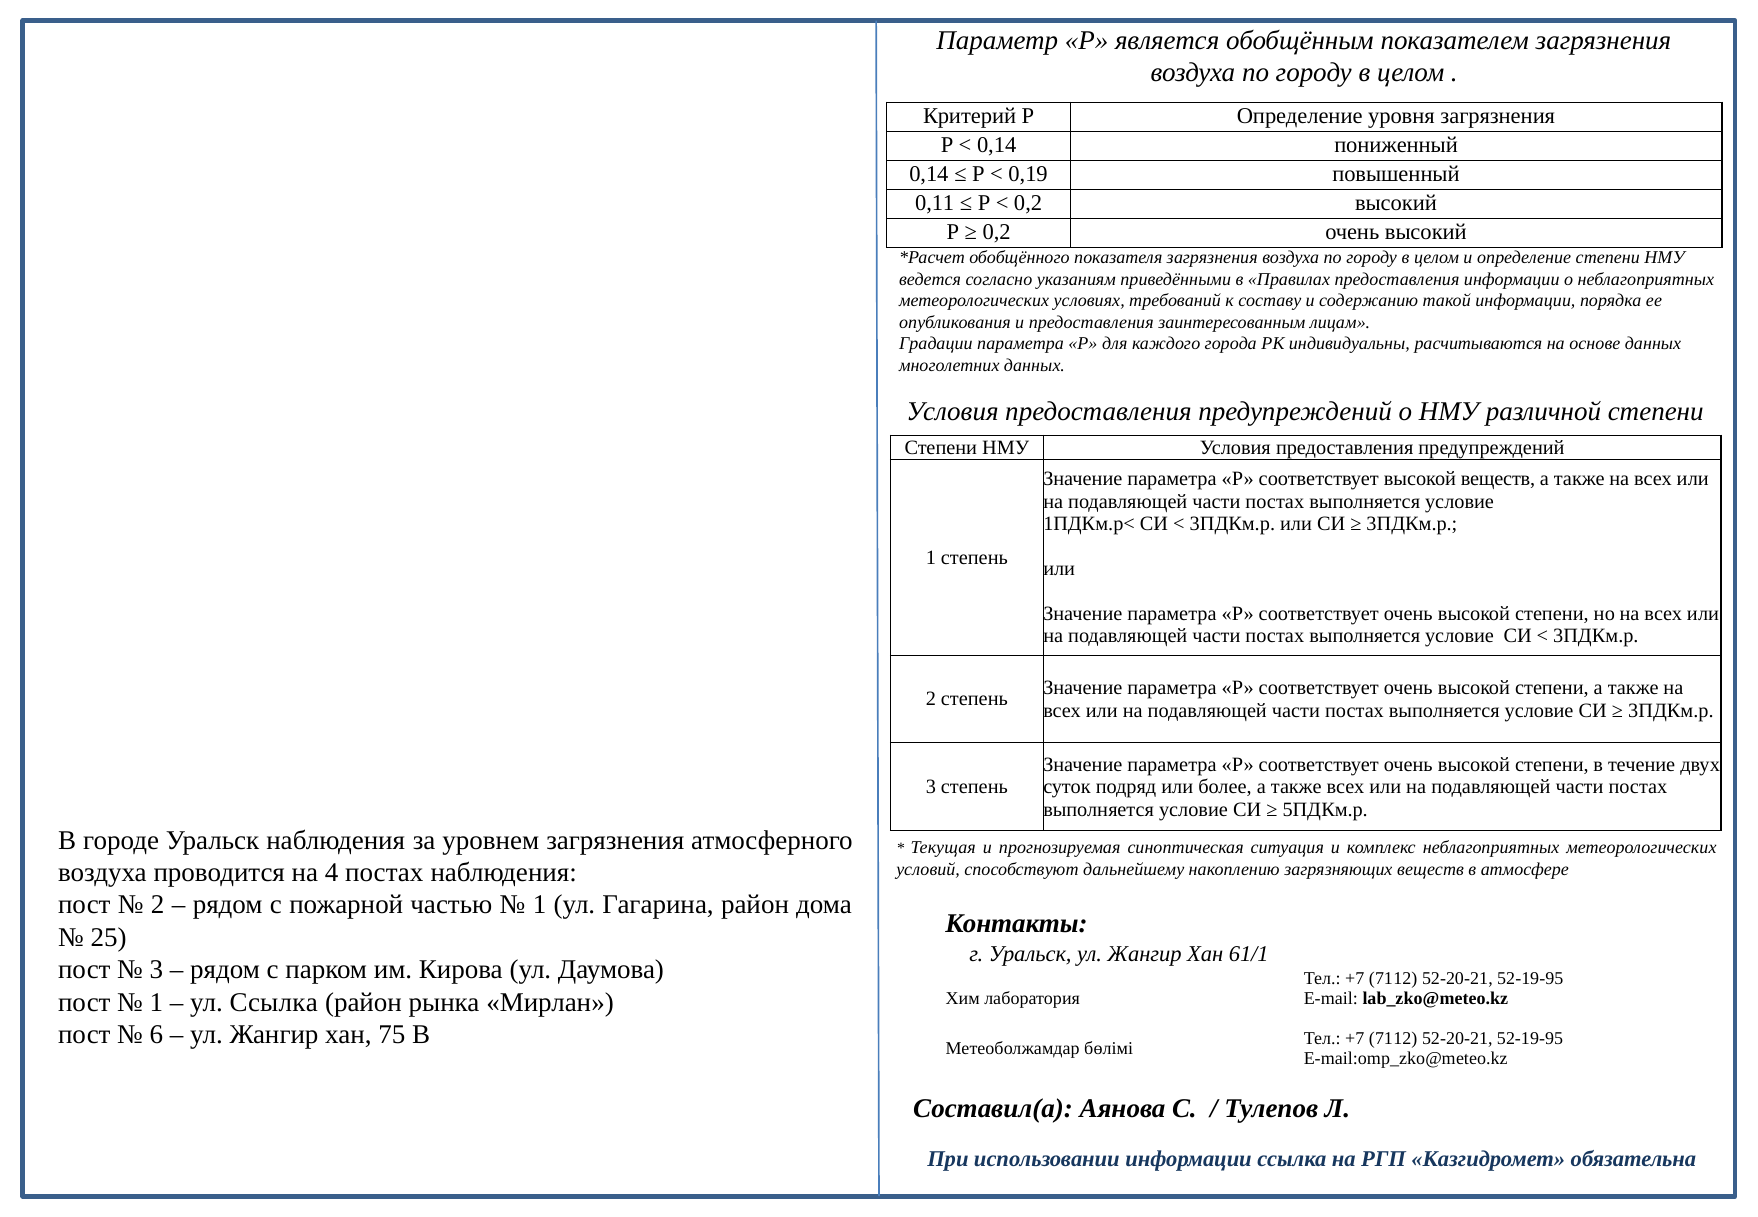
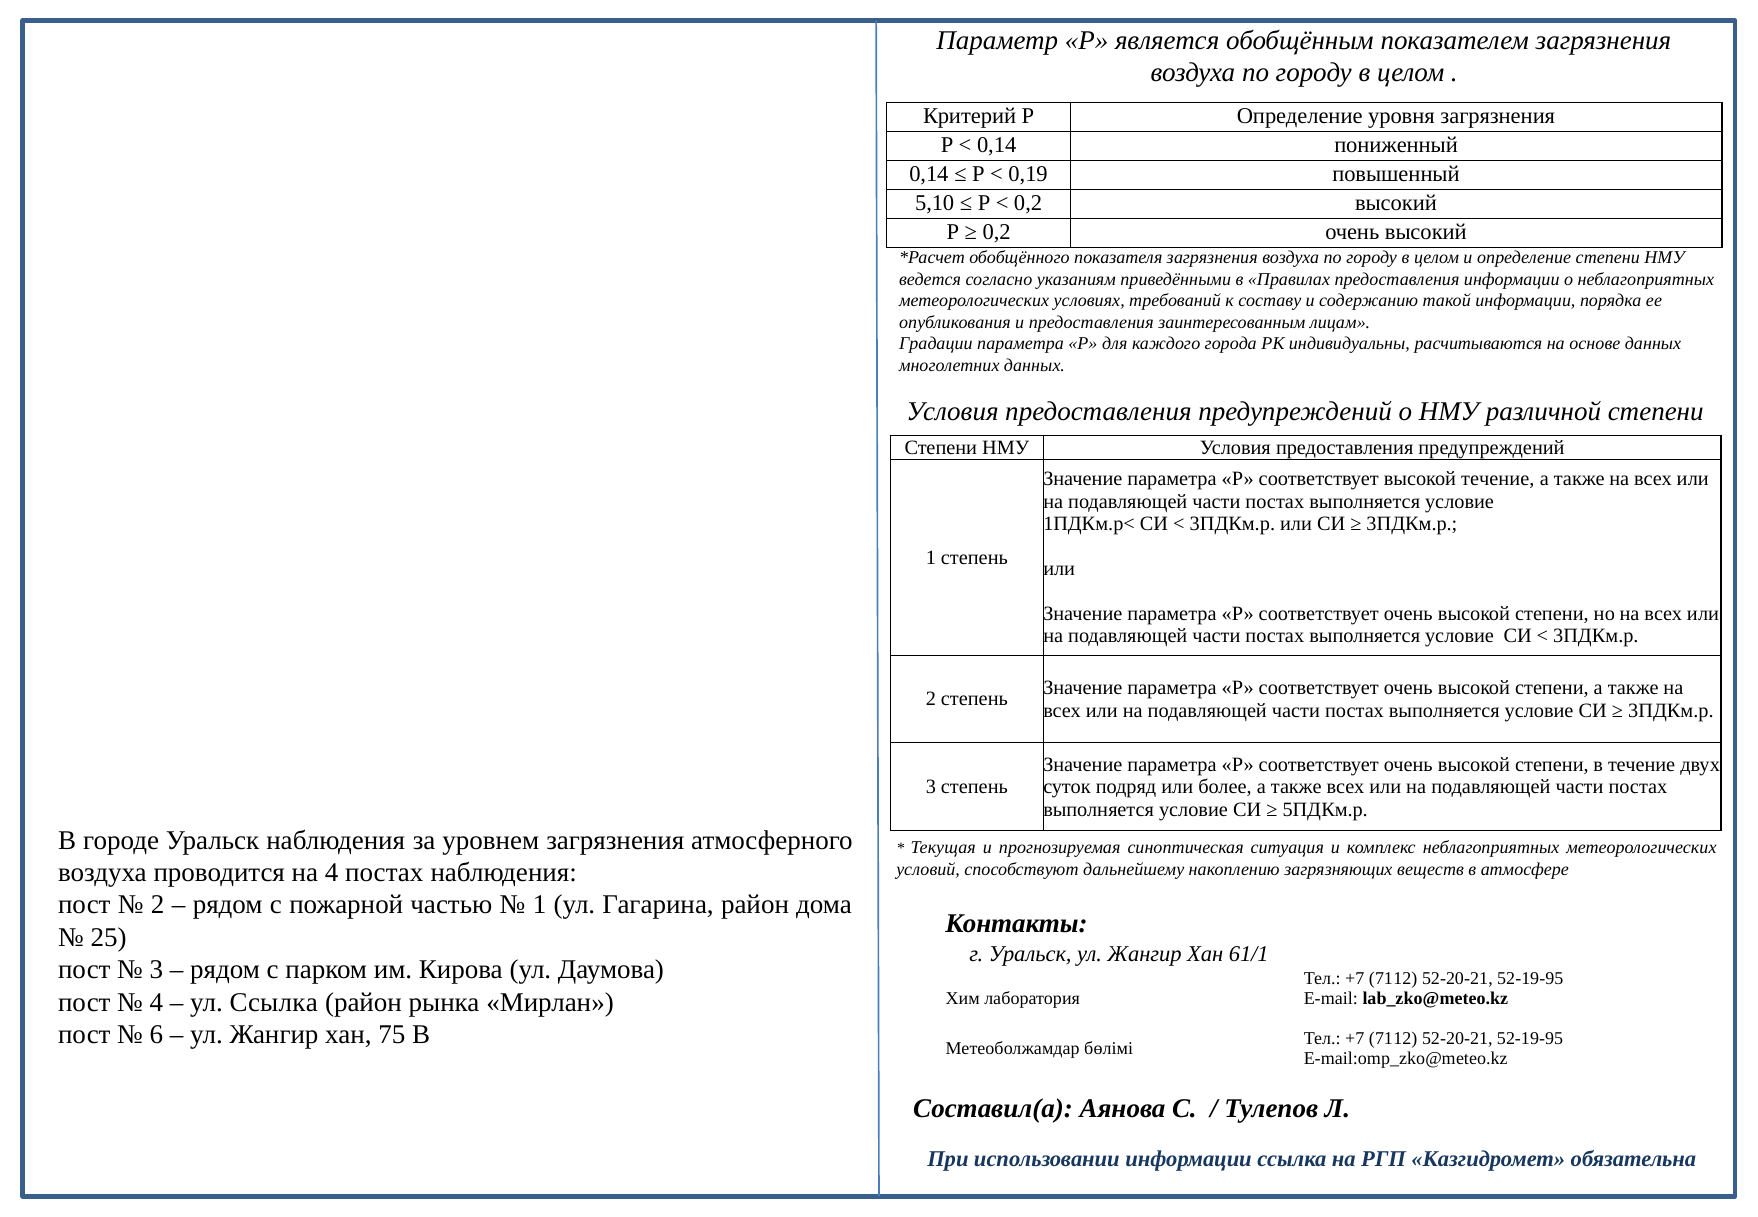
0,11: 0,11 -> 5,10
высокой веществ: веществ -> течение
1 at (156, 1002): 1 -> 4
